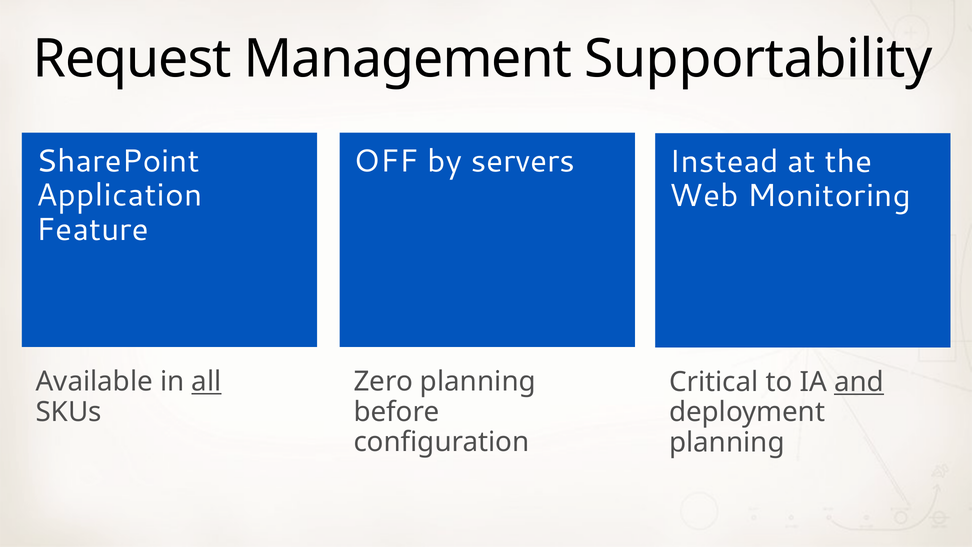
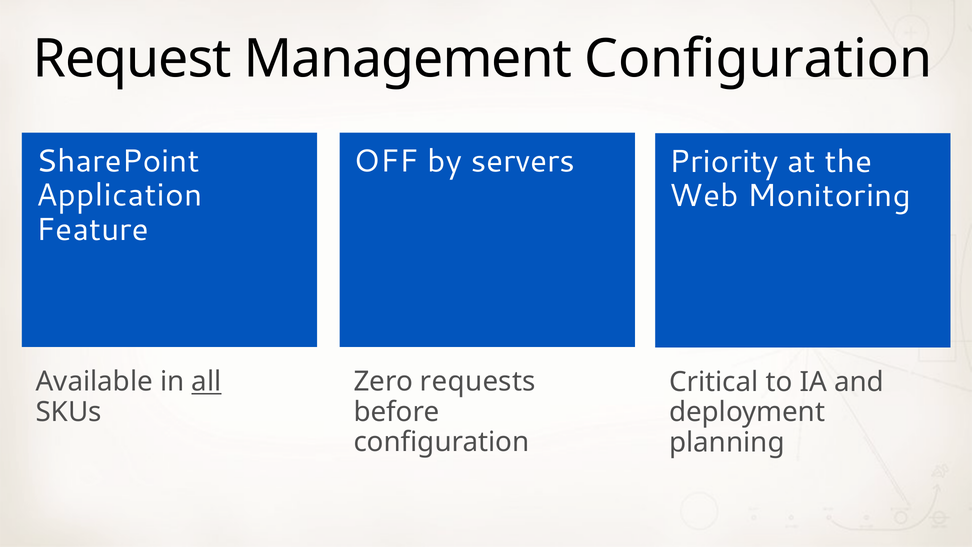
Management Supportability: Supportability -> Configuration
Instead: Instead -> Priority
Zero planning: planning -> requests
and underline: present -> none
